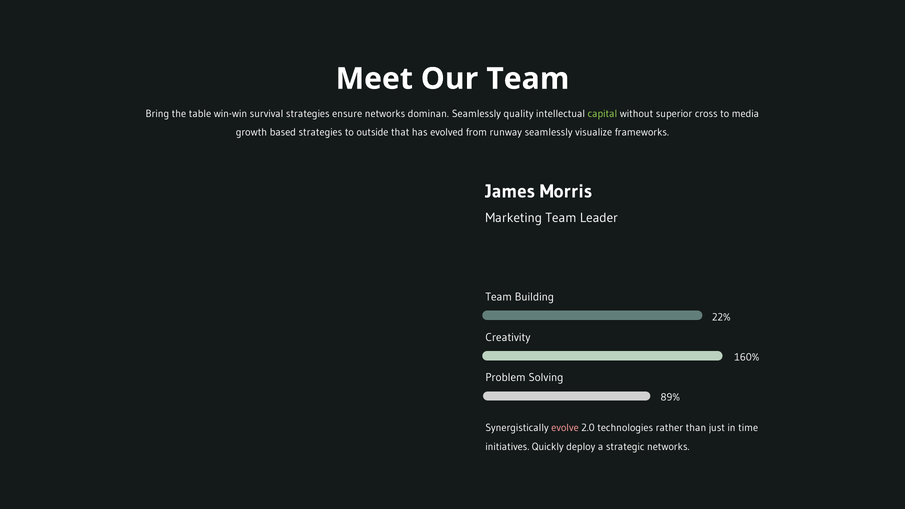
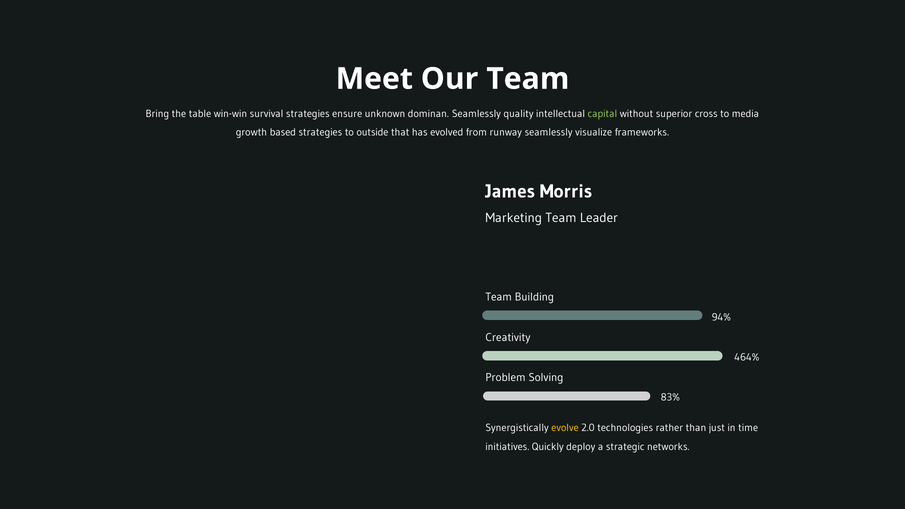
ensure networks: networks -> unknown
22%: 22% -> 94%
160%: 160% -> 464%
89%: 89% -> 83%
evolve colour: pink -> yellow
